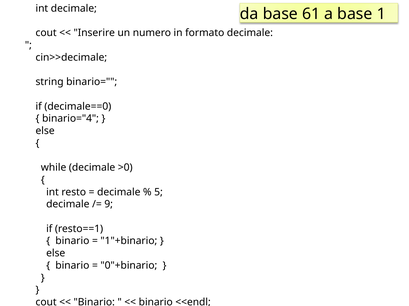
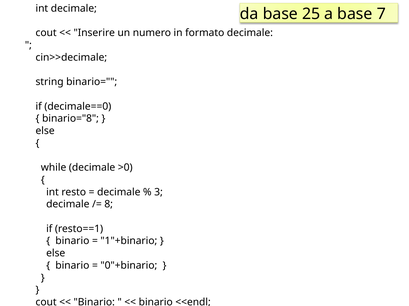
61: 61 -> 25
1: 1 -> 7
binario="4: binario="4 -> binario="8
5: 5 -> 3
9: 9 -> 8
